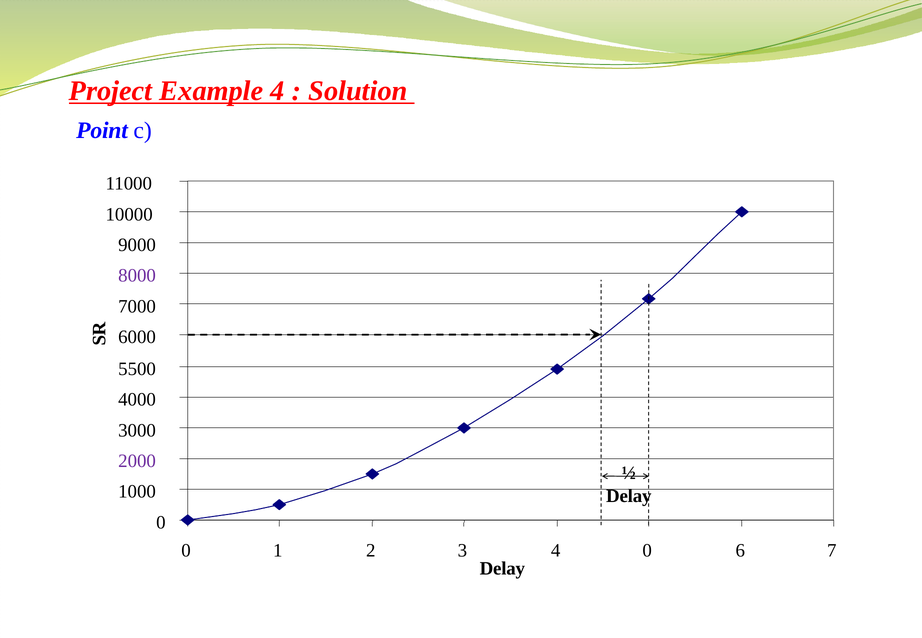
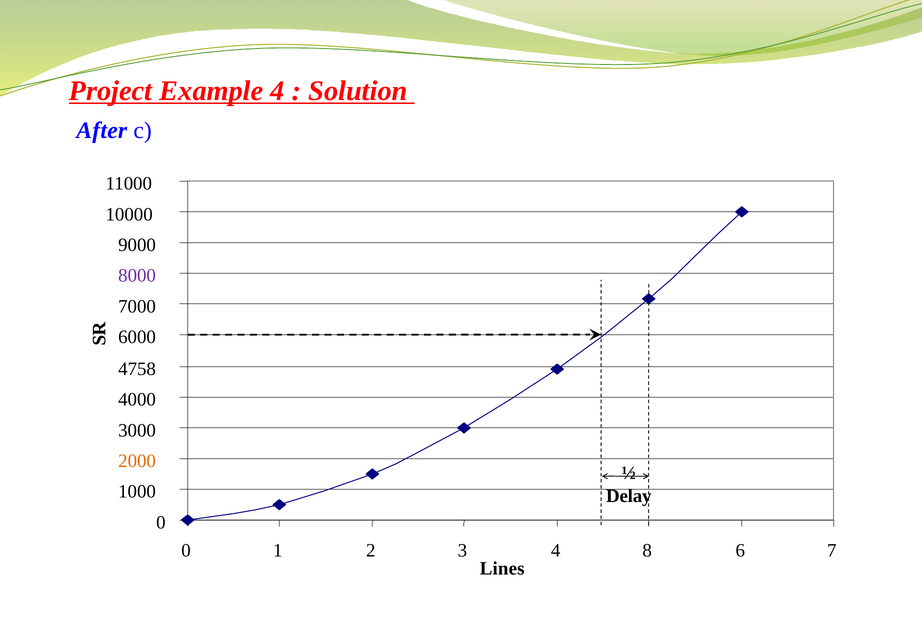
Point: Point -> After
5500: 5500 -> 4758
2000 colour: purple -> orange
4 0: 0 -> 8
Delay at (502, 569): Delay -> Lines
